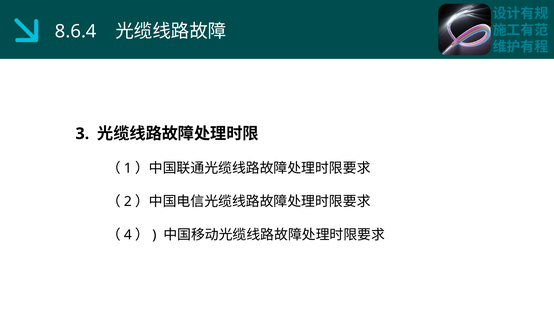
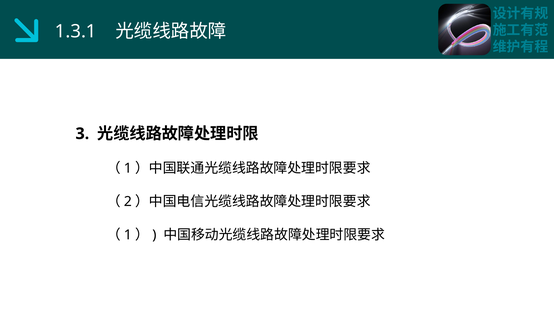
8.6.4: 8.6.4 -> 1.3.1
4 at (128, 234): 4 -> 1
